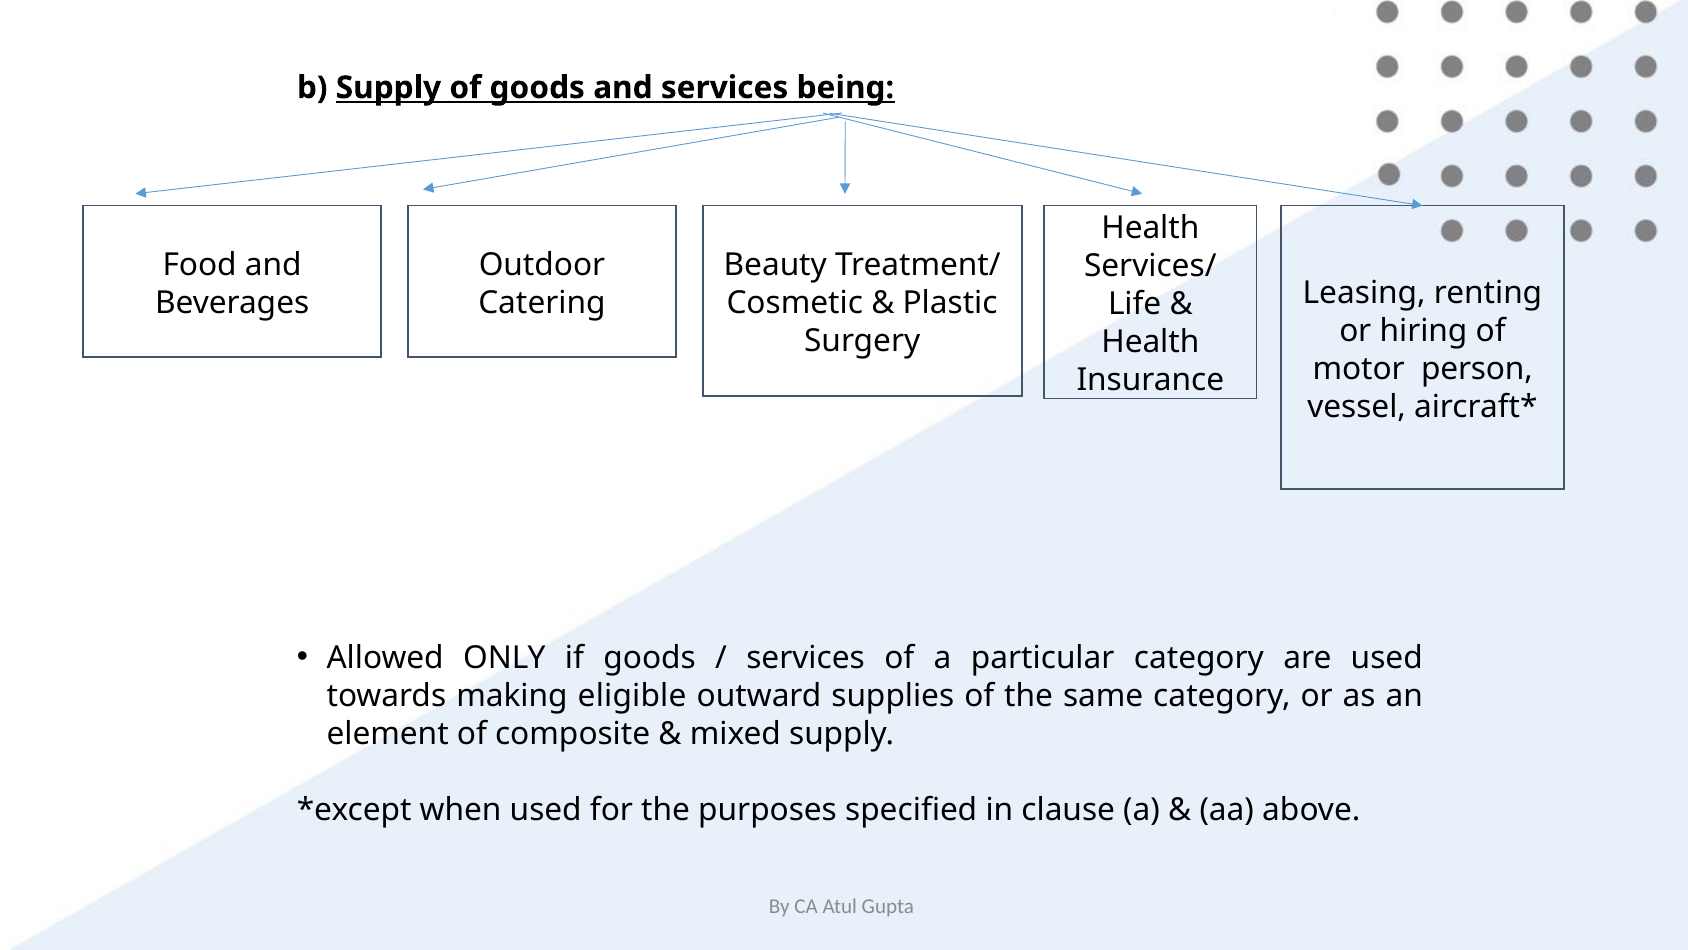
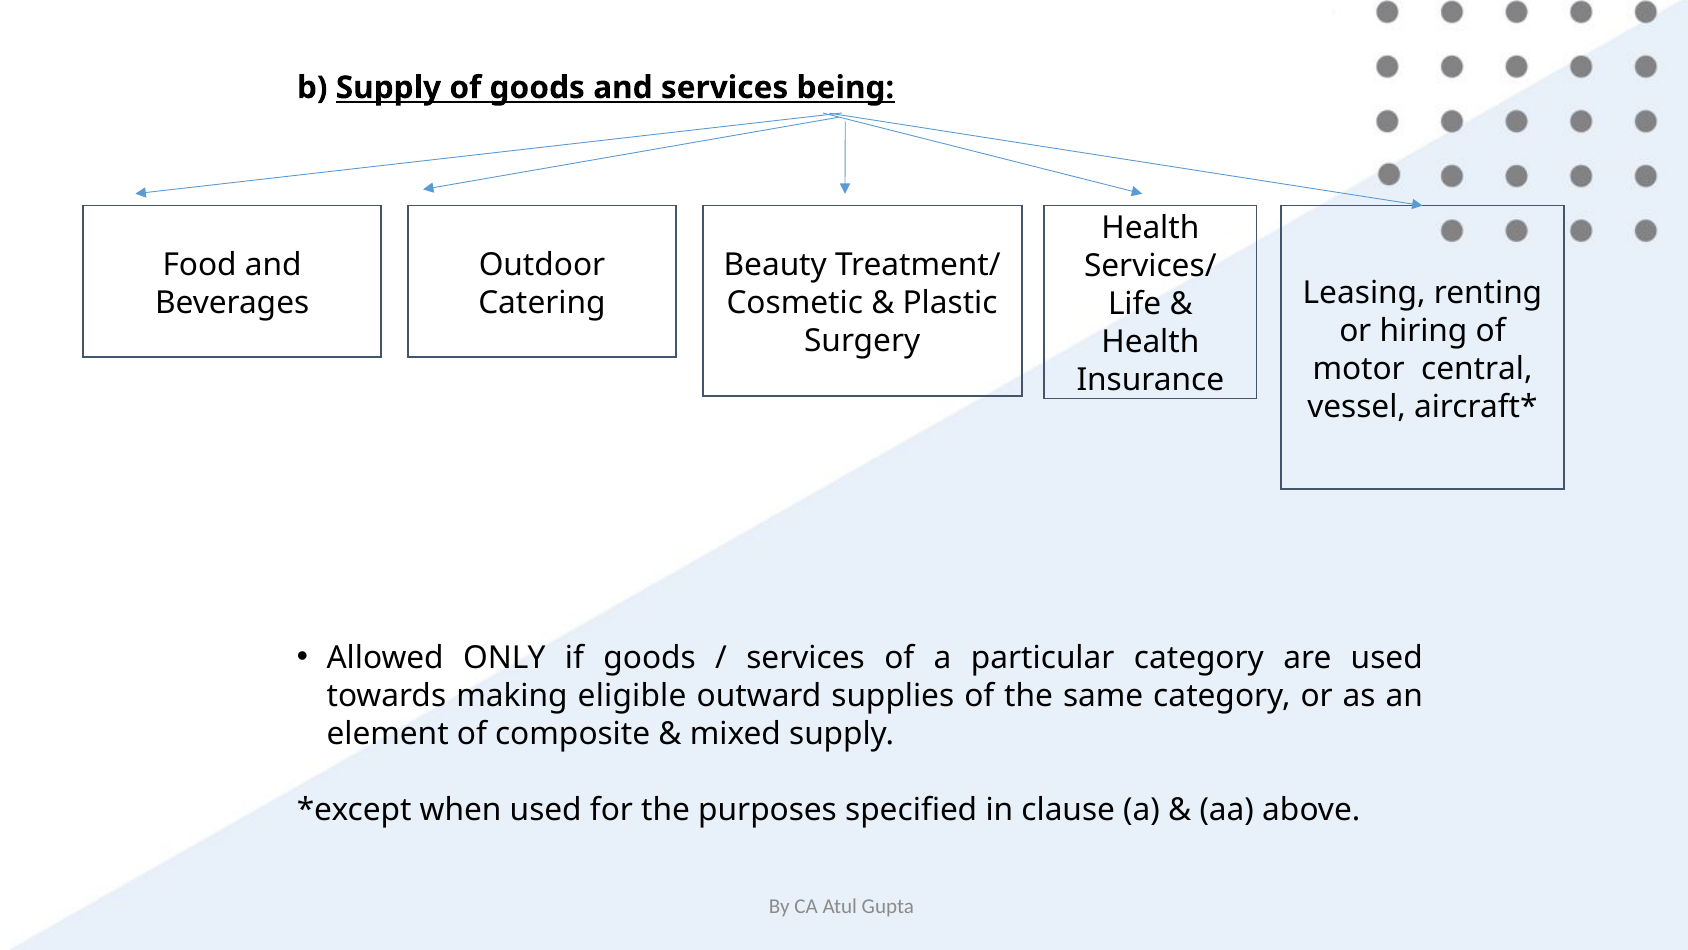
person: person -> central
